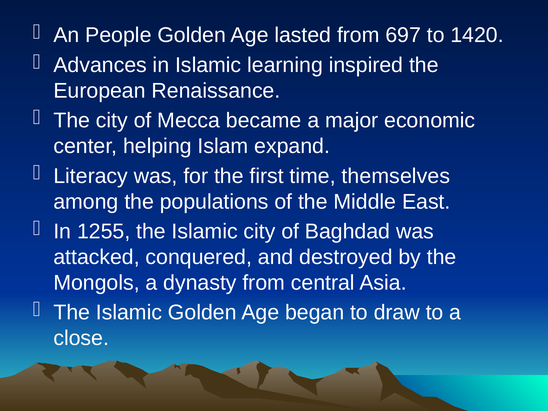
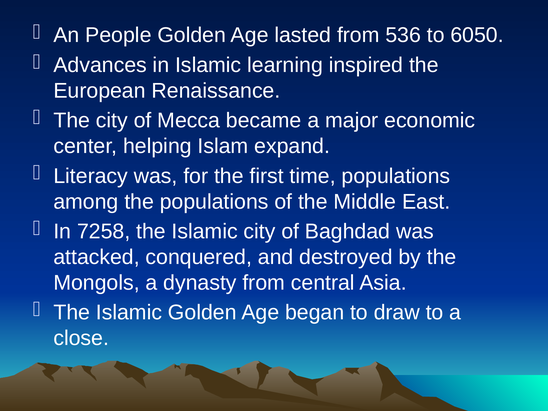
697: 697 -> 536
1420: 1420 -> 6050
time themselves: themselves -> populations
1255: 1255 -> 7258
